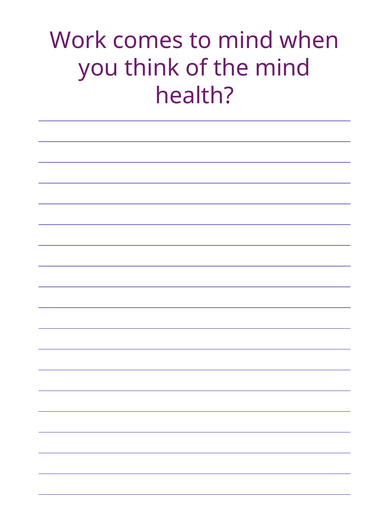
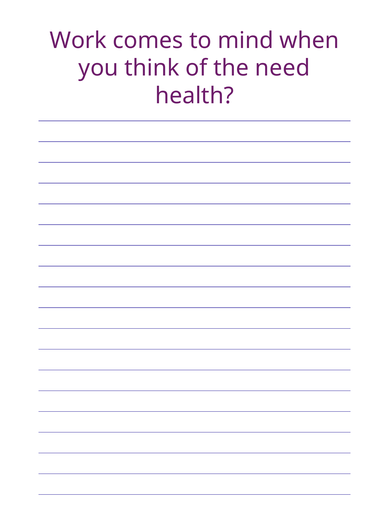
the mind: mind -> need
